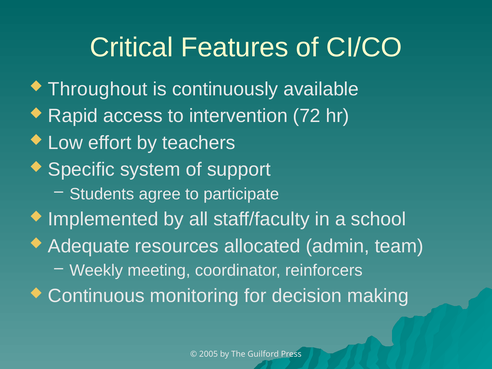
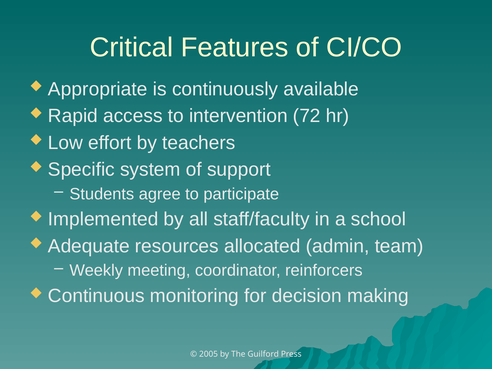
Throughout: Throughout -> Appropriate
